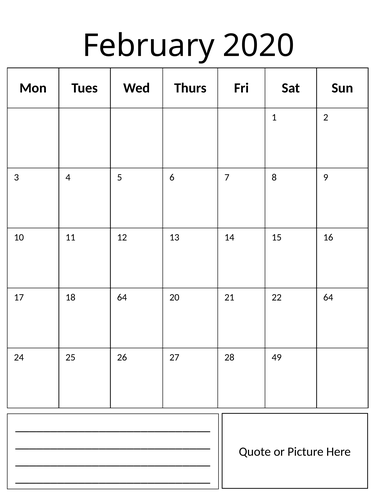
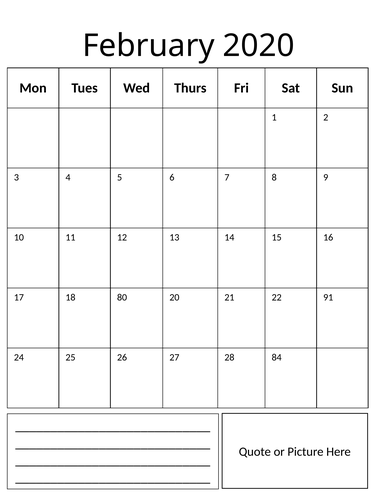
18 64: 64 -> 80
22 64: 64 -> 91
49: 49 -> 84
